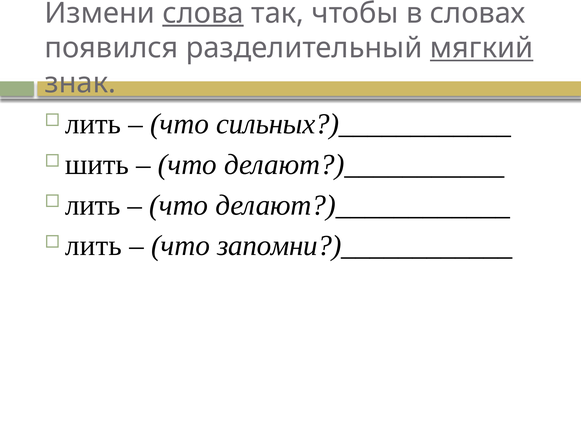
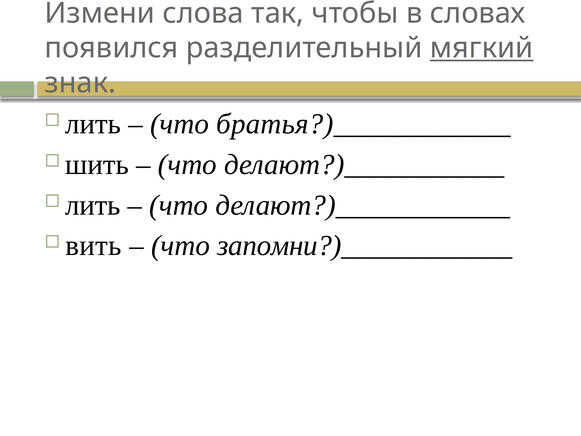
слова underline: present -> none
сильных?)____________: сильных?)____________ -> братья?)____________
лить at (93, 246): лить -> вить
